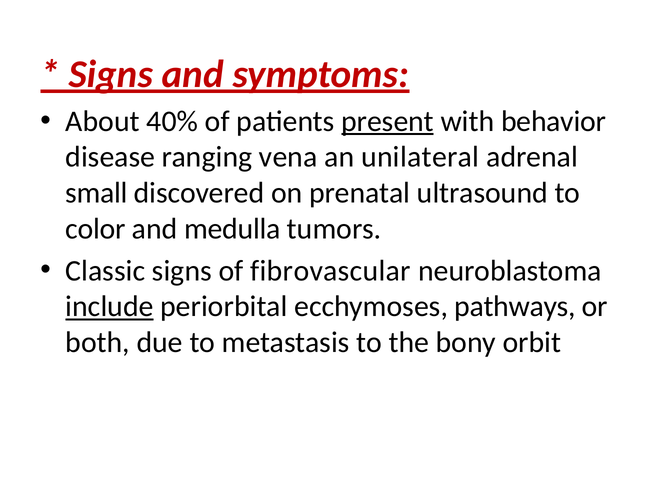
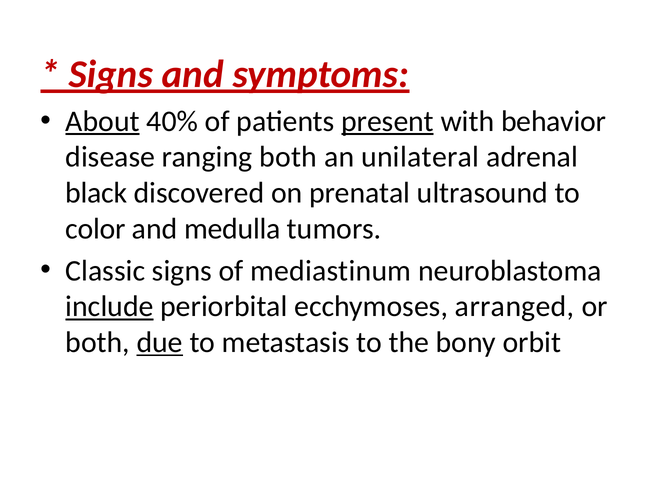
About underline: none -> present
ranging vena: vena -> both
small: small -> black
fibrovascular: fibrovascular -> mediastinum
pathways: pathways -> arranged
due underline: none -> present
